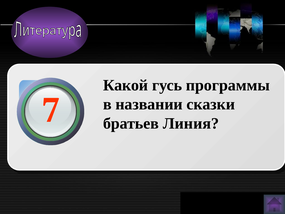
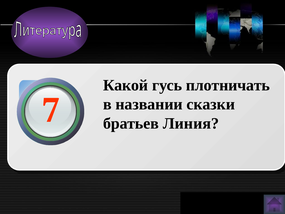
программы: программы -> плотничать
